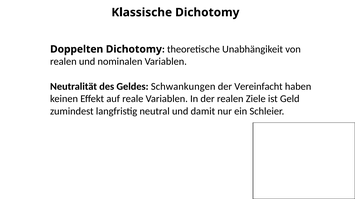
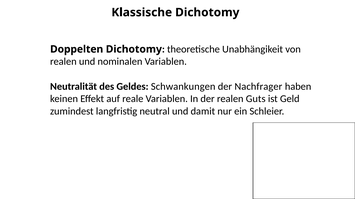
Vereinfacht: Vereinfacht -> Nachfrager
Ziele: Ziele -> Guts
